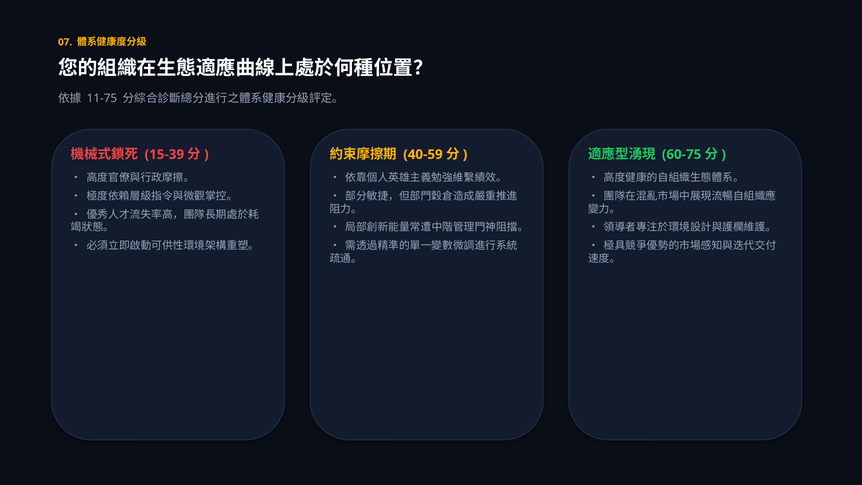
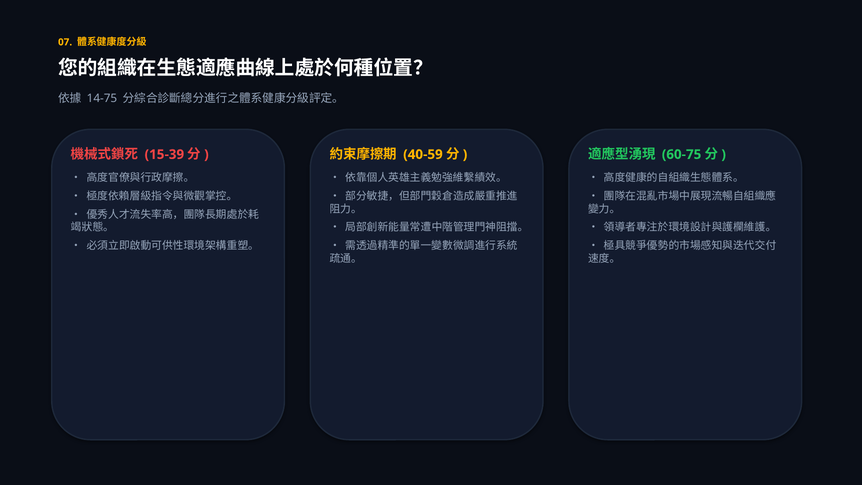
11-75: 11-75 -> 14-75
